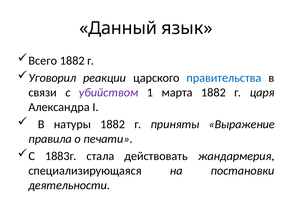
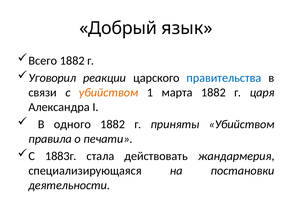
Данный: Данный -> Добрый
убийством at (109, 93) colour: purple -> orange
натуры: натуры -> одного
приняты Выражение: Выражение -> Убийством
